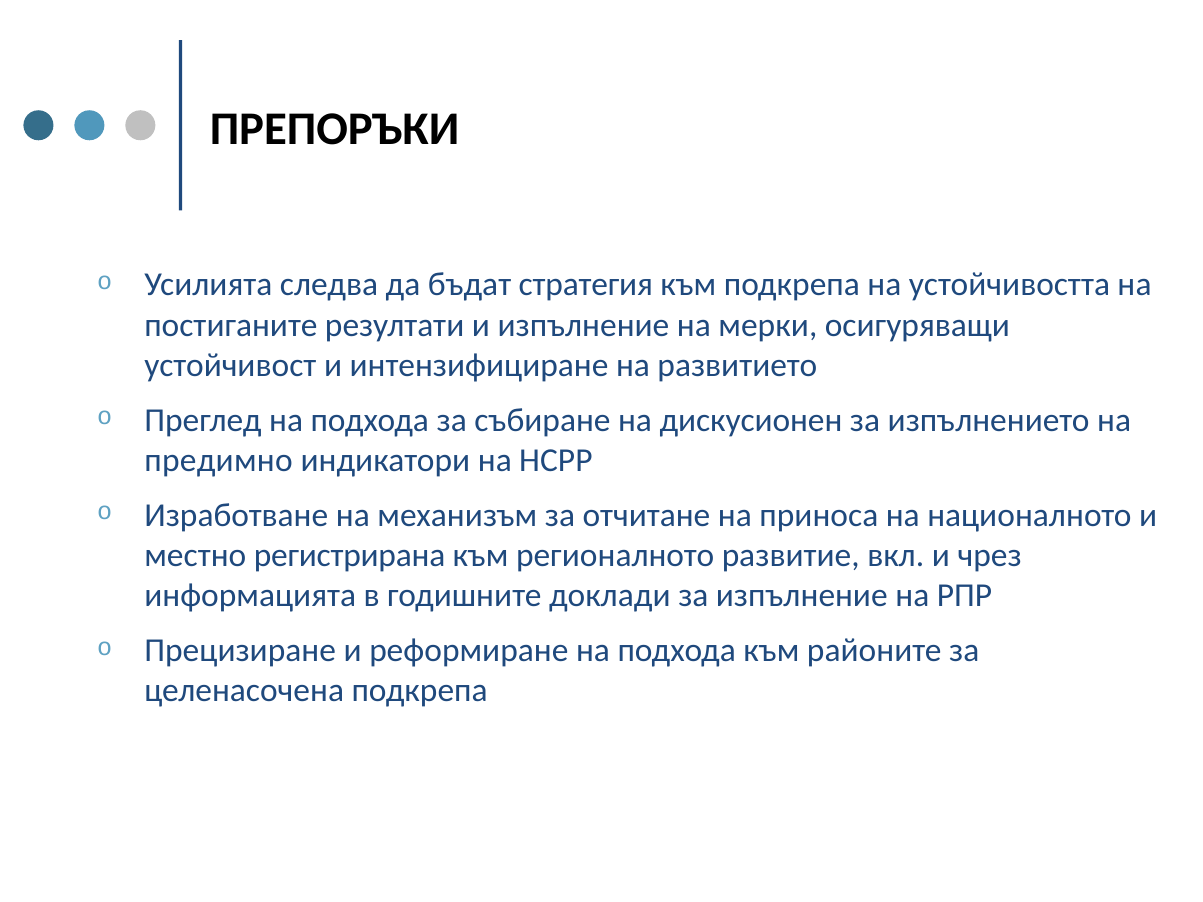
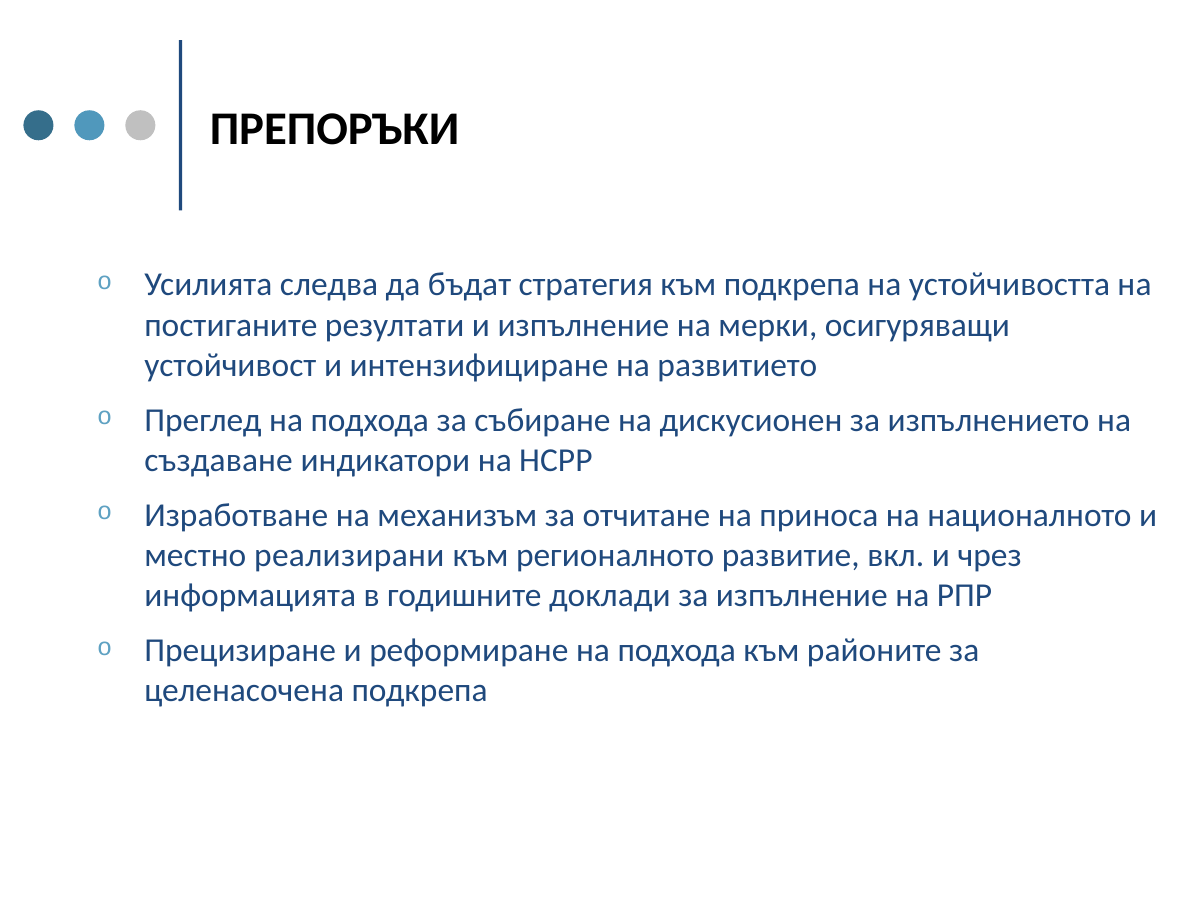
предимно: предимно -> създаване
регистрирана: регистрирана -> реализирани
